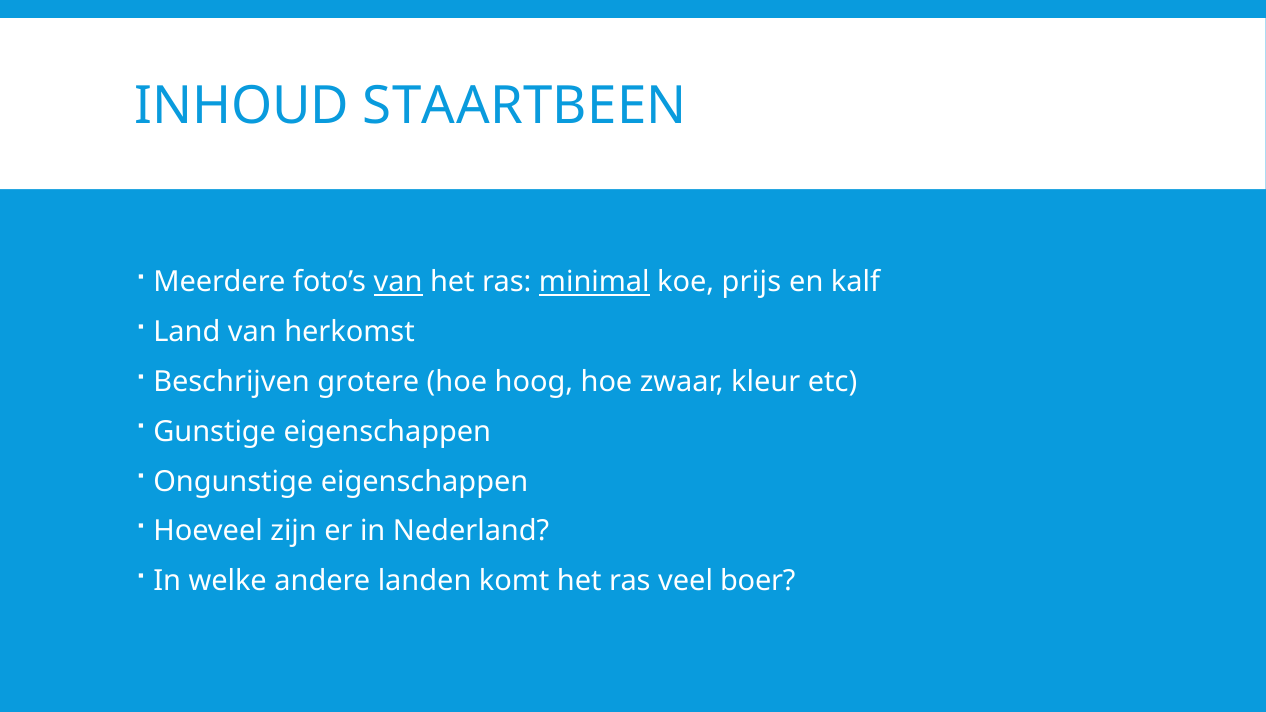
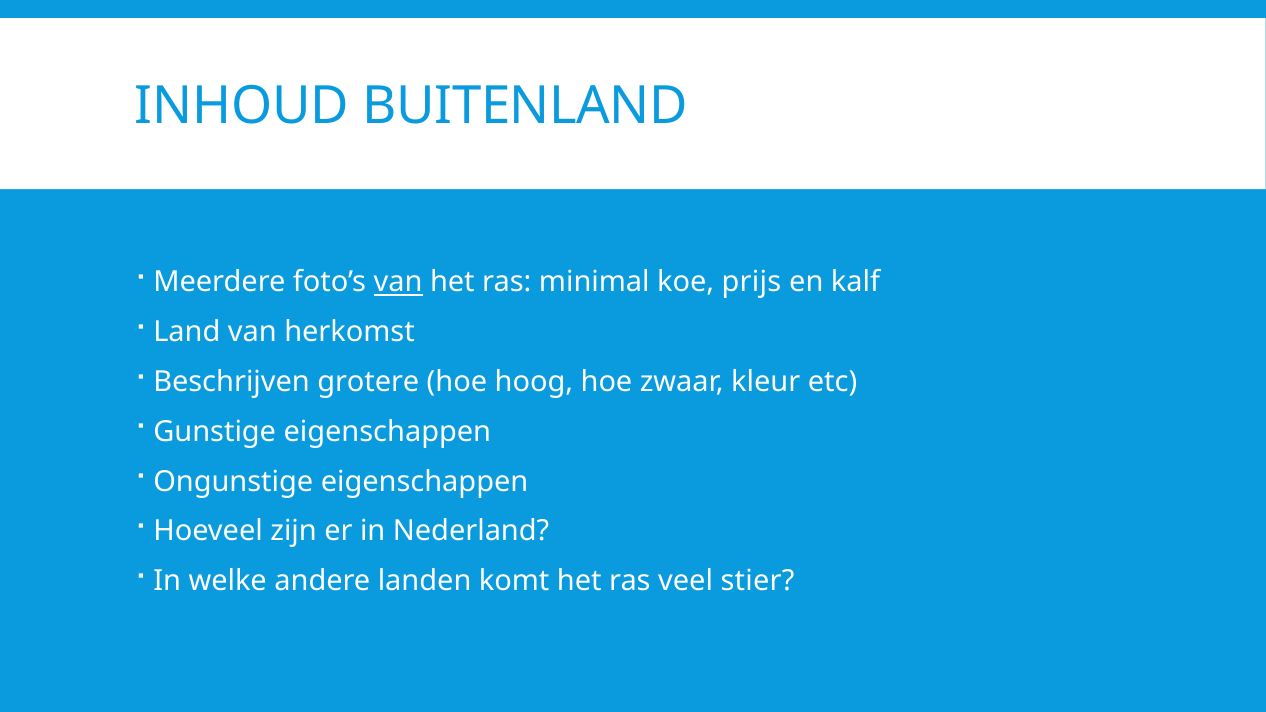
STAARTBEEN: STAARTBEEN -> BUITENLAND
minimal underline: present -> none
boer: boer -> stier
